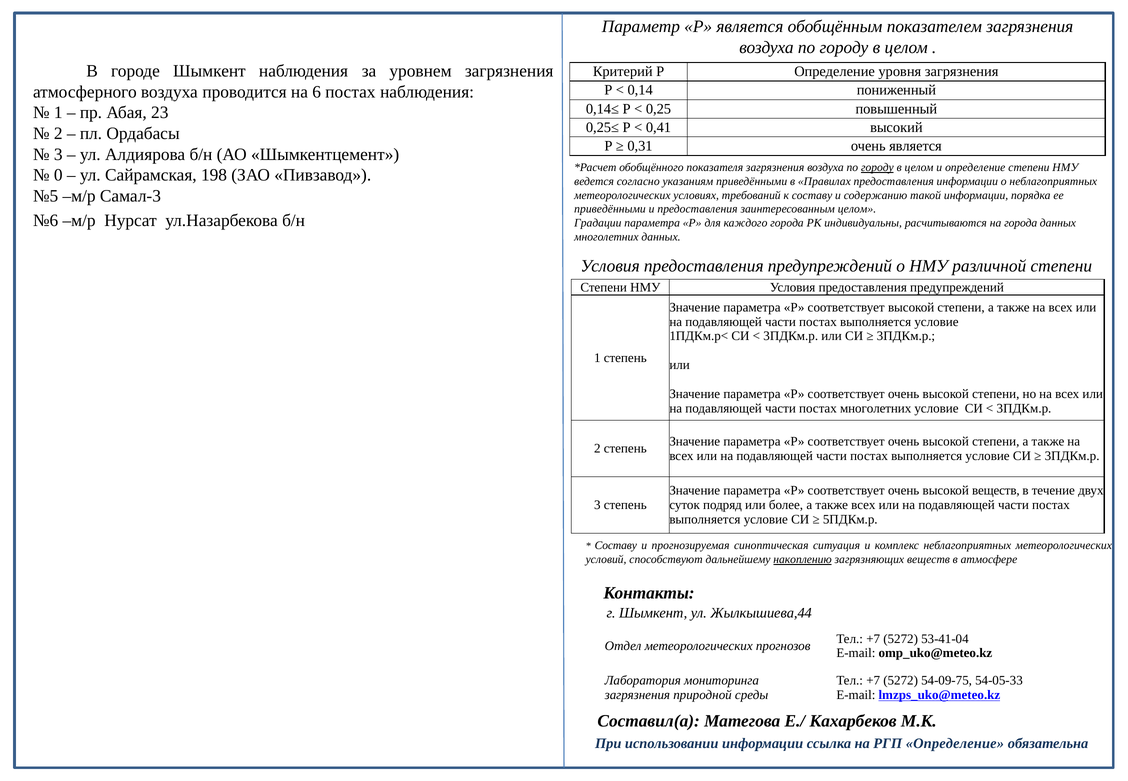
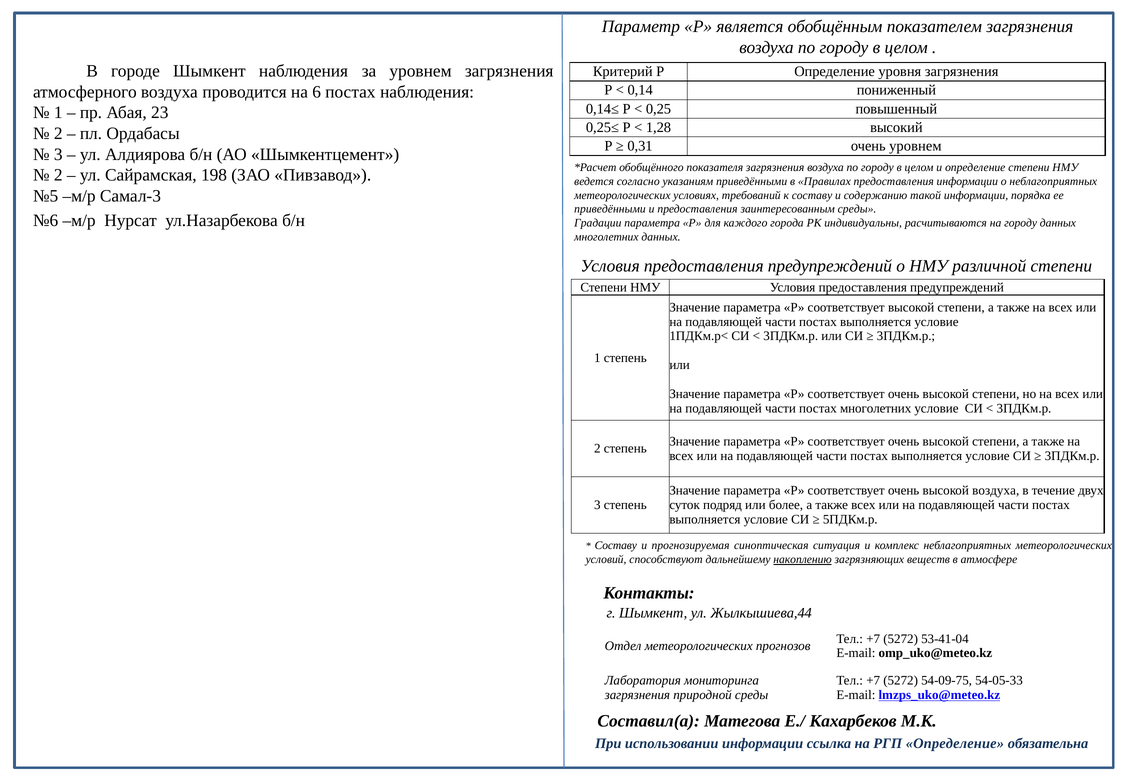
0,41: 0,41 -> 1,28
очень является: является -> уровнем
городу at (877, 167) underline: present -> none
0 at (58, 175): 0 -> 2
заинтересованным целом: целом -> среды
на города: города -> городу
высокой веществ: веществ -> воздуха
